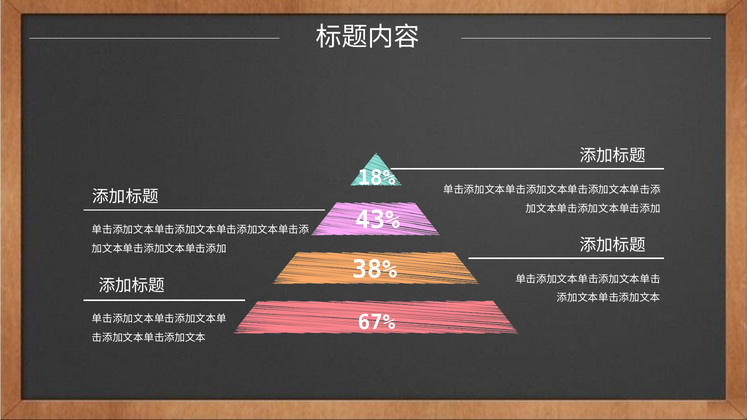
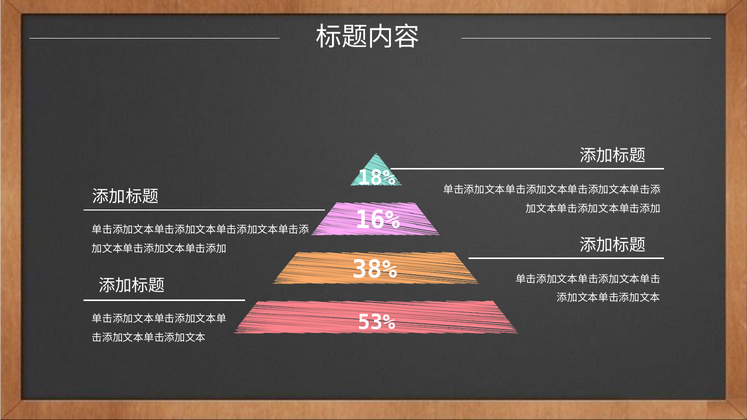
43%: 43% -> 16%
67%: 67% -> 53%
